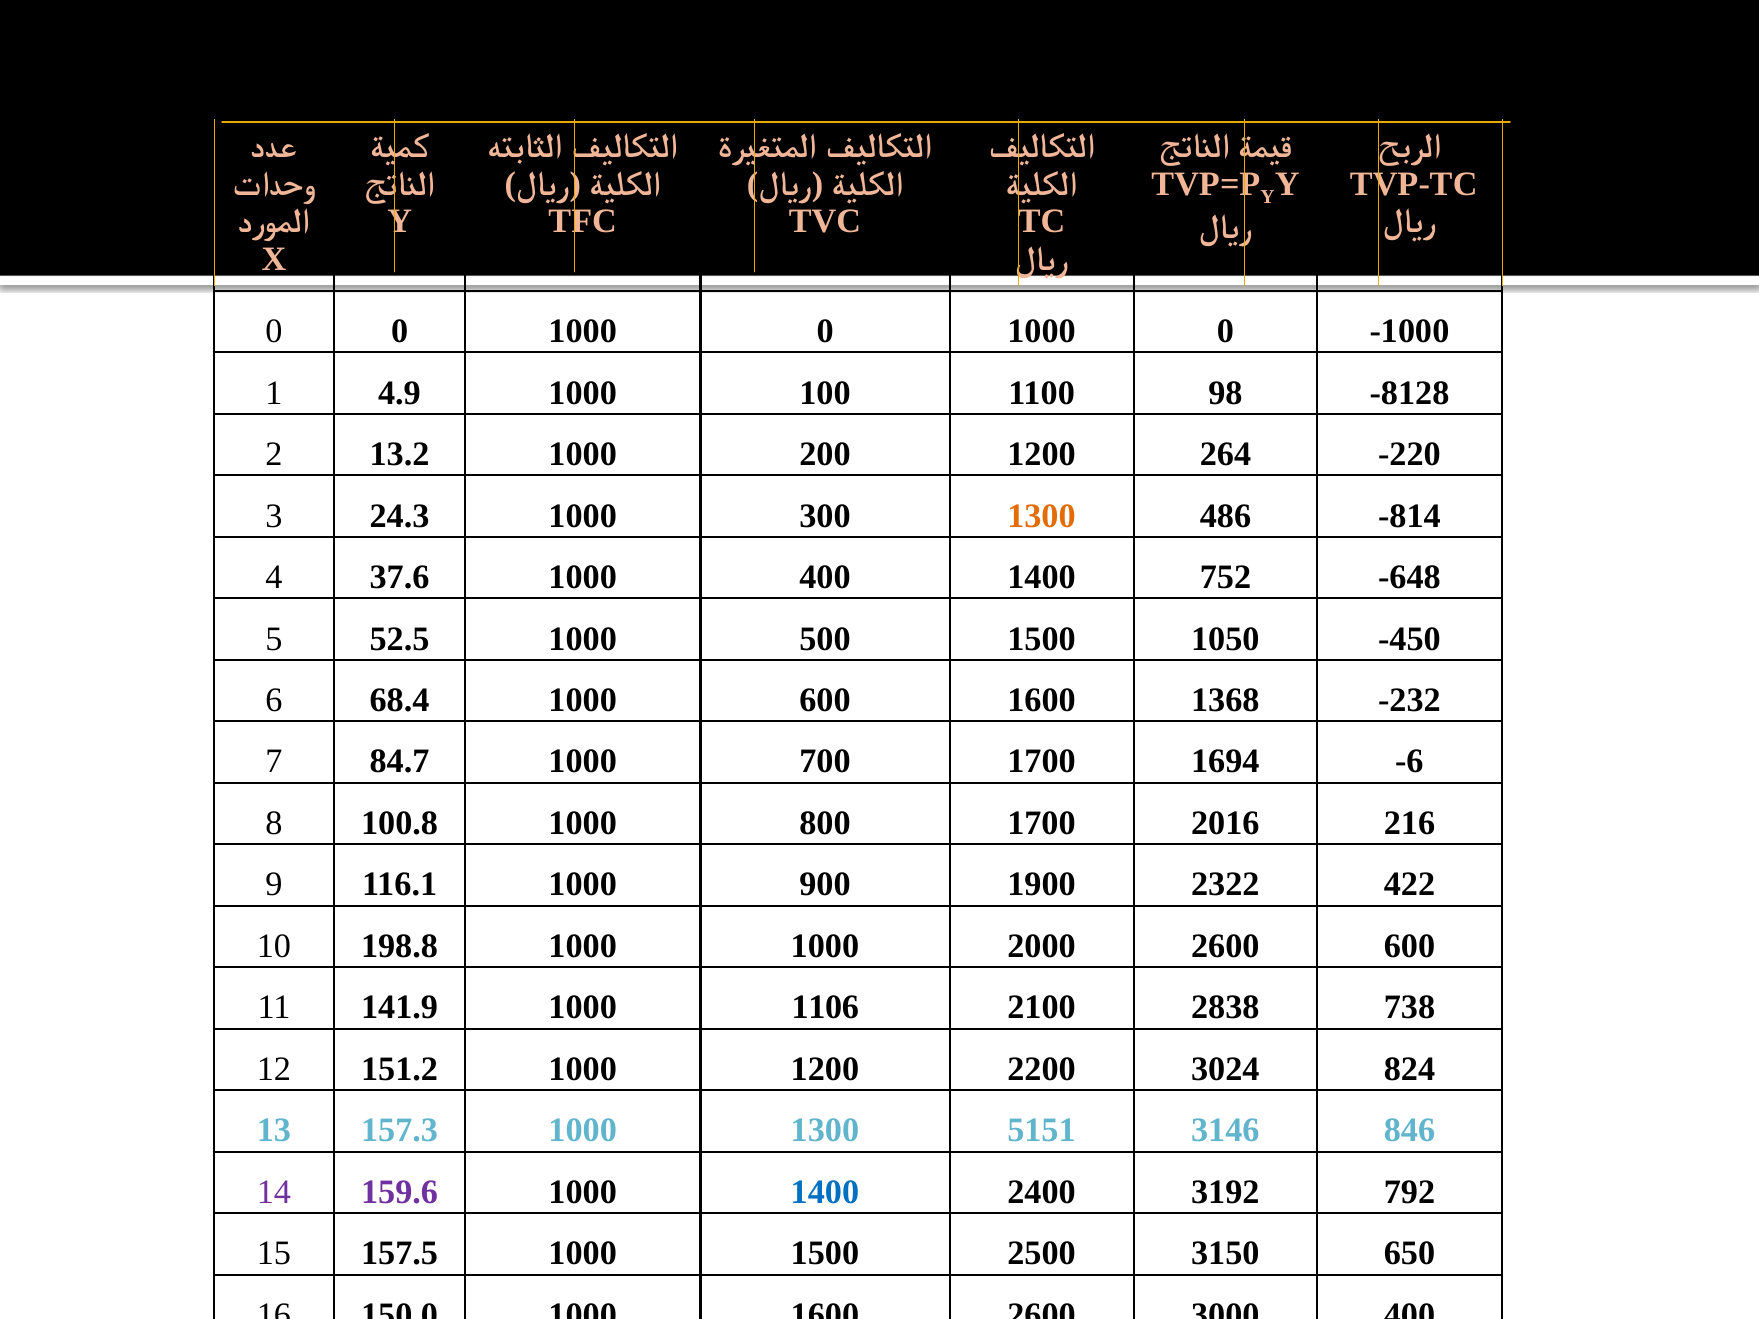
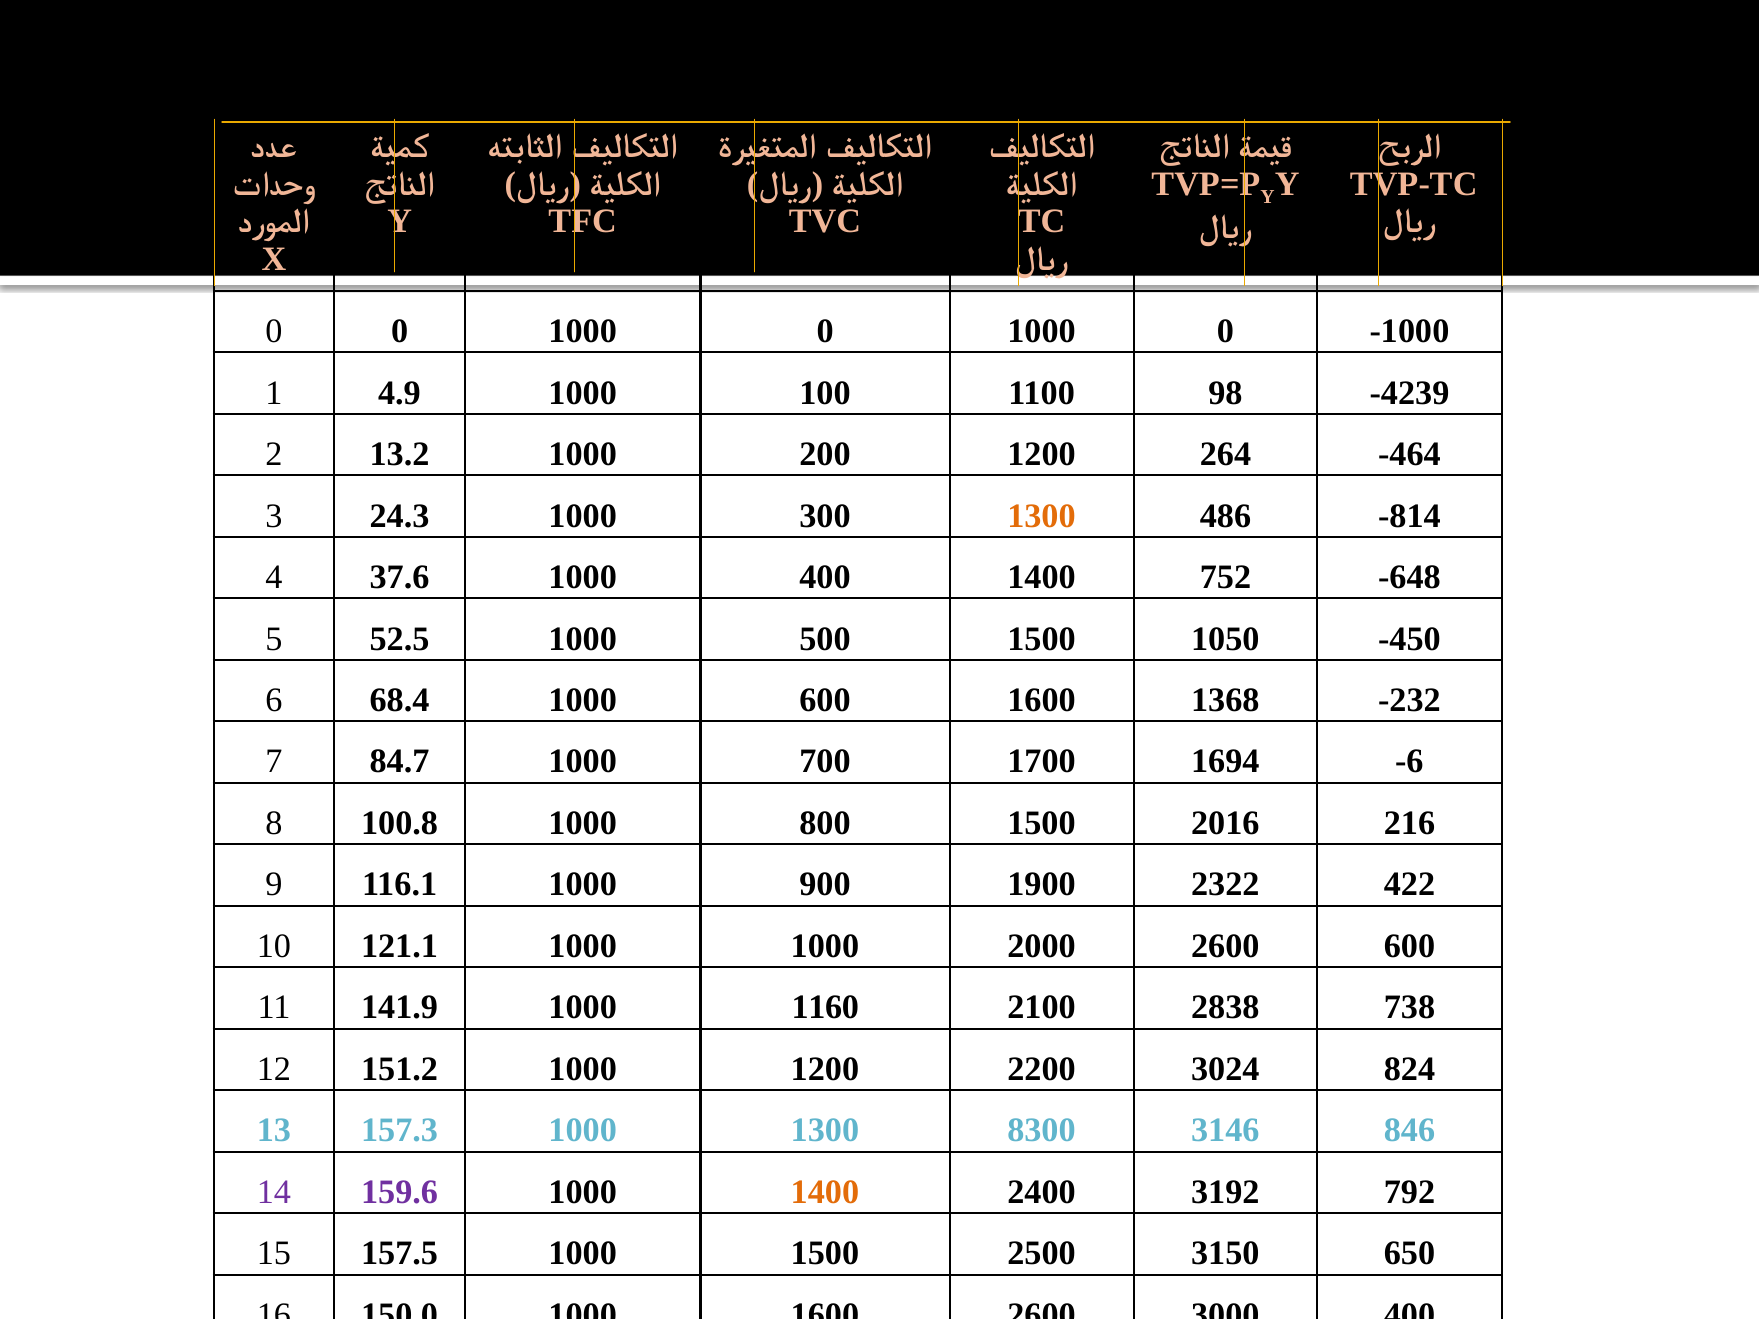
-8128: -8128 -> -4239
-220: -220 -> -464
800 1700: 1700 -> 1500
198.8: 198.8 -> 121.1
1106: 1106 -> 1160
5151: 5151 -> 8300
1400 at (825, 1192) colour: blue -> orange
